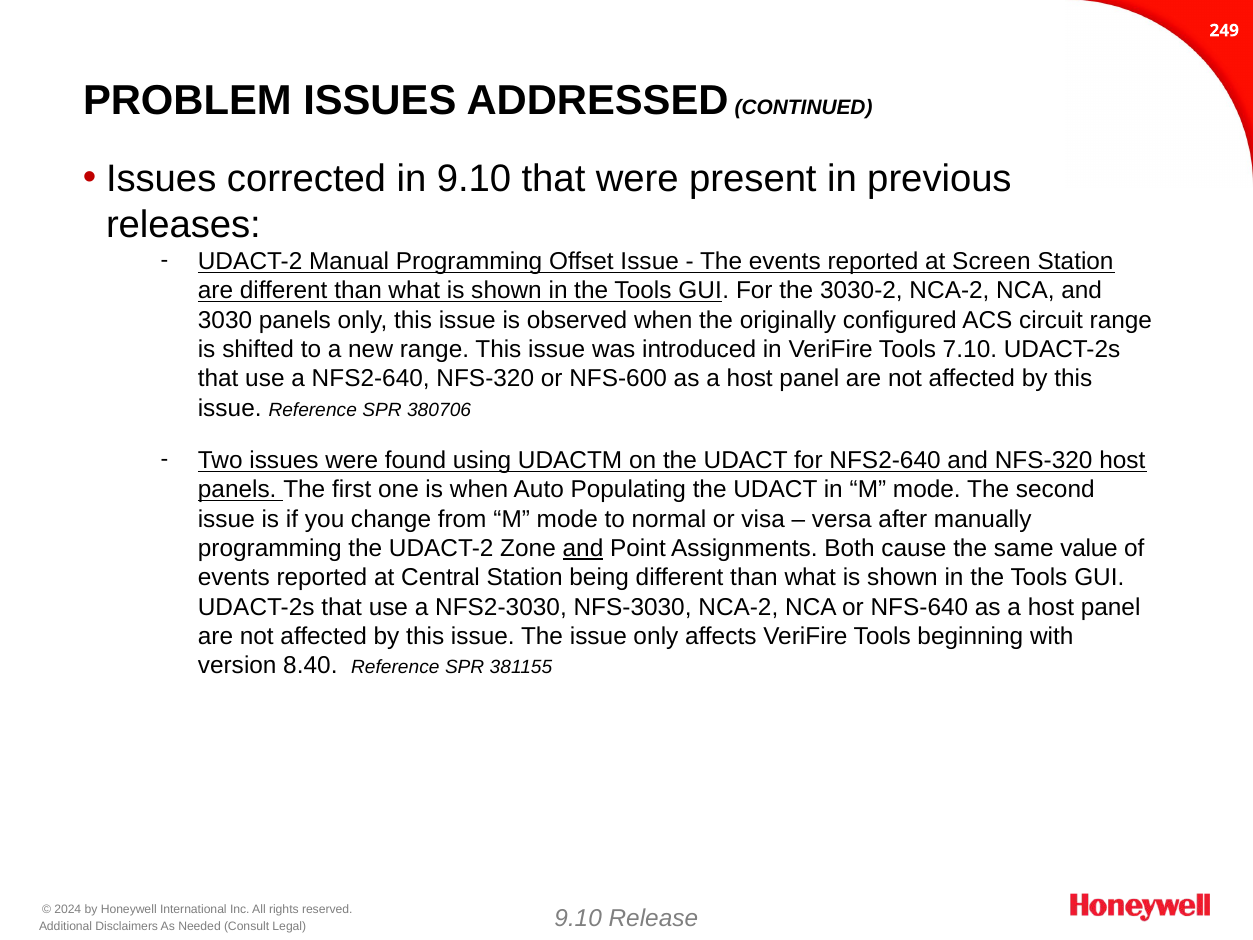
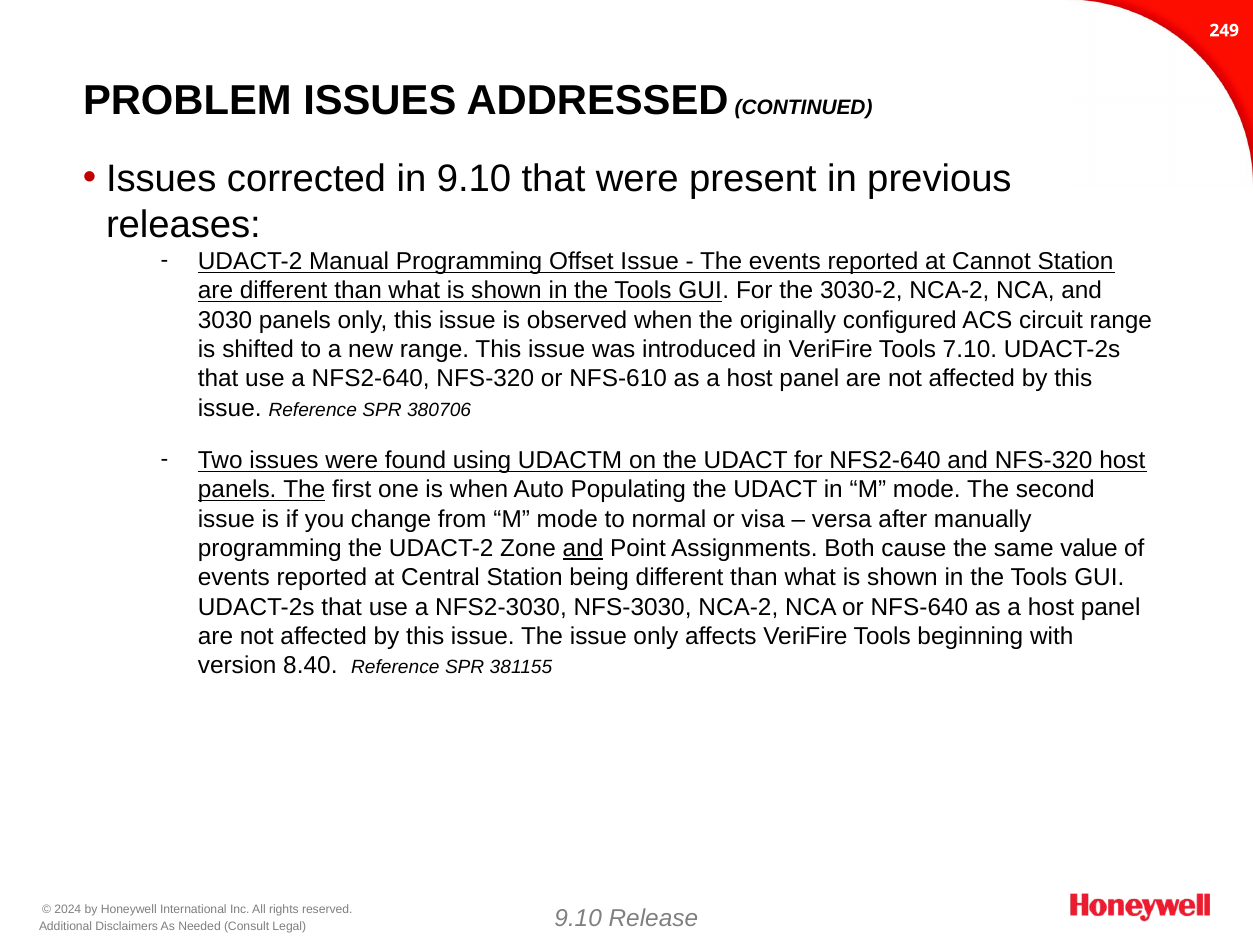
Screen: Screen -> Cannot
NFS-600: NFS-600 -> NFS-610
The at (304, 490) underline: none -> present
